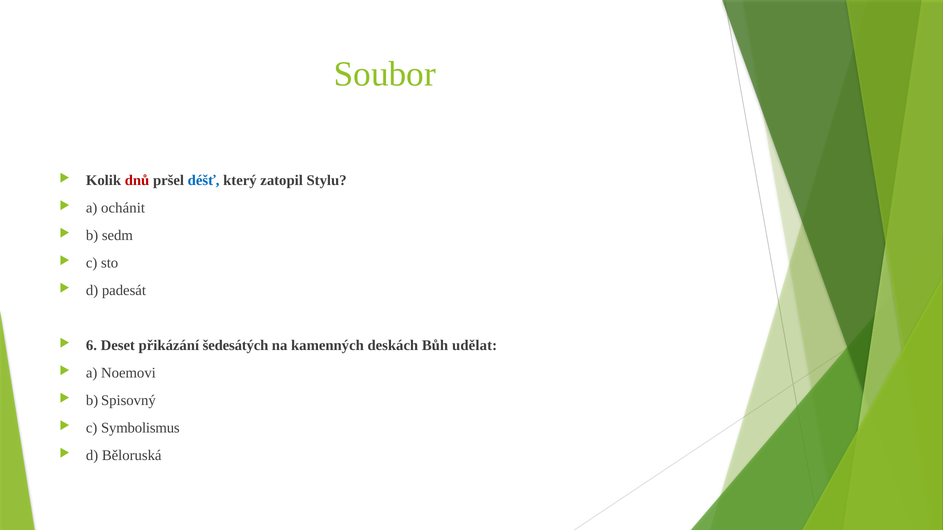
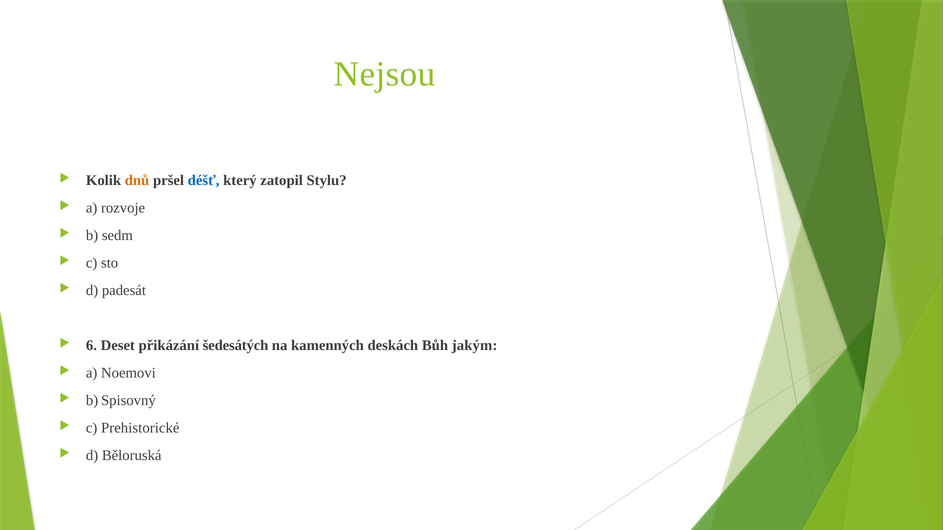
Soubor: Soubor -> Nejsou
dnů colour: red -> orange
ochánit: ochánit -> rozvoje
udělat: udělat -> jakým
Symbolismus: Symbolismus -> Prehistorické
